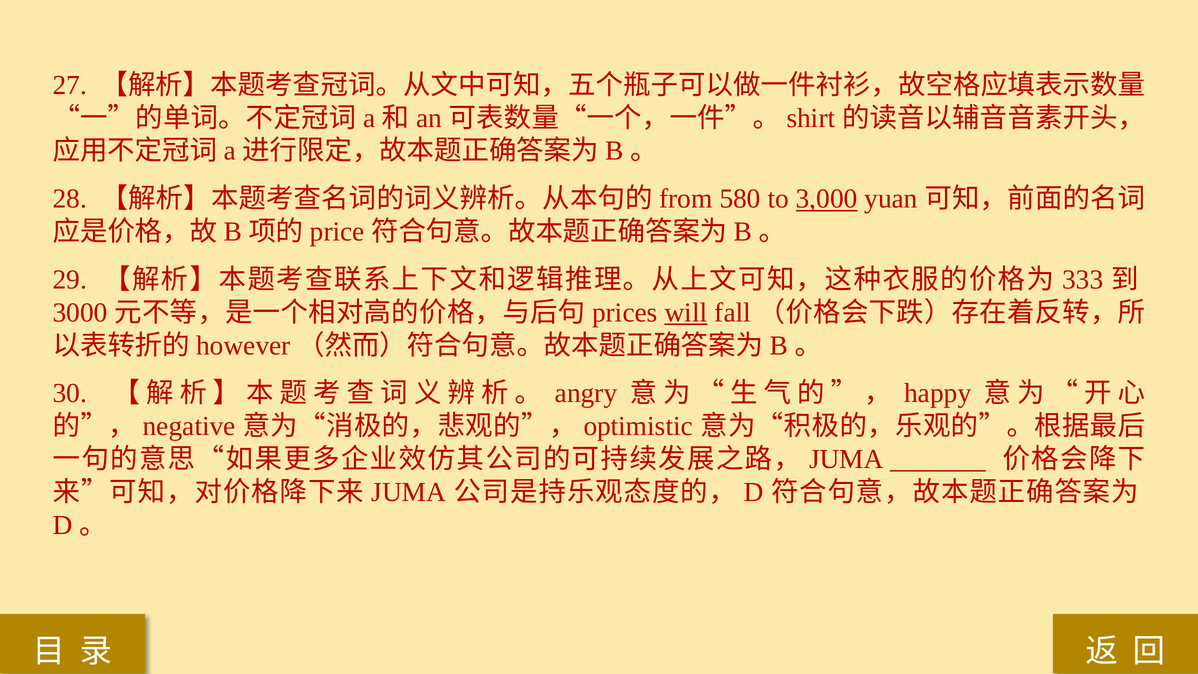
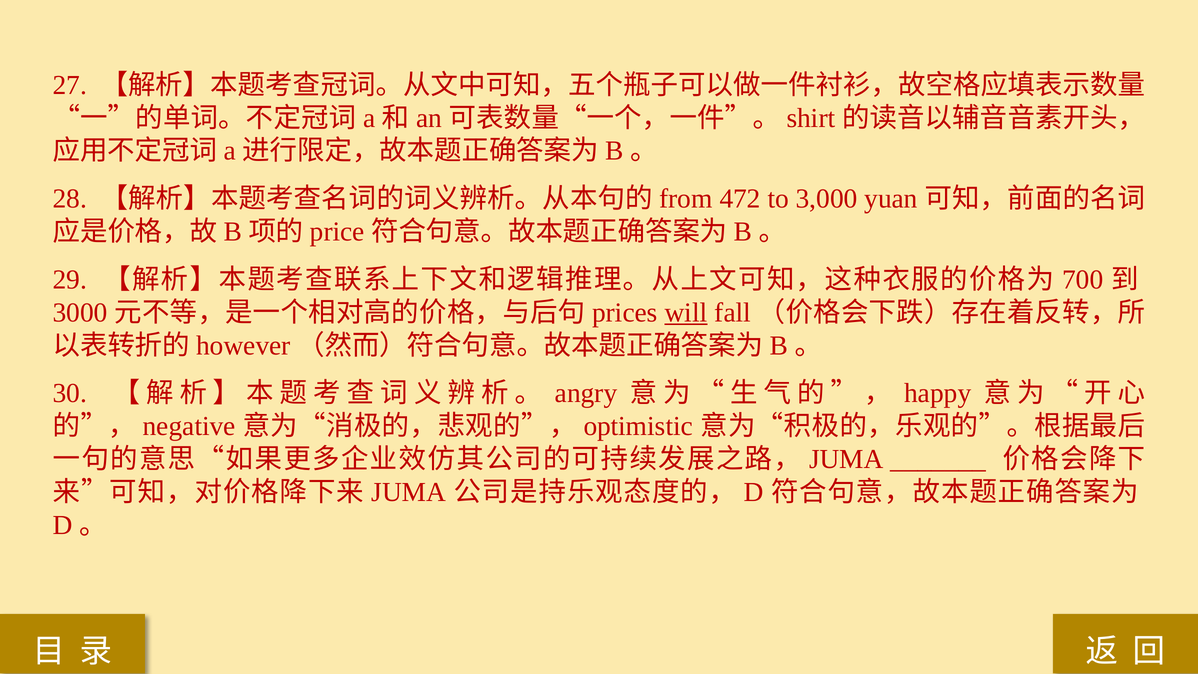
580: 580 -> 472
3,000 underline: present -> none
333: 333 -> 700
